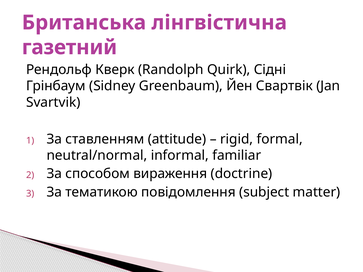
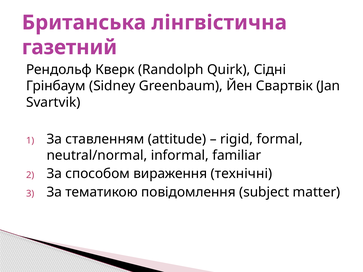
doctrine: doctrine -> технічні
